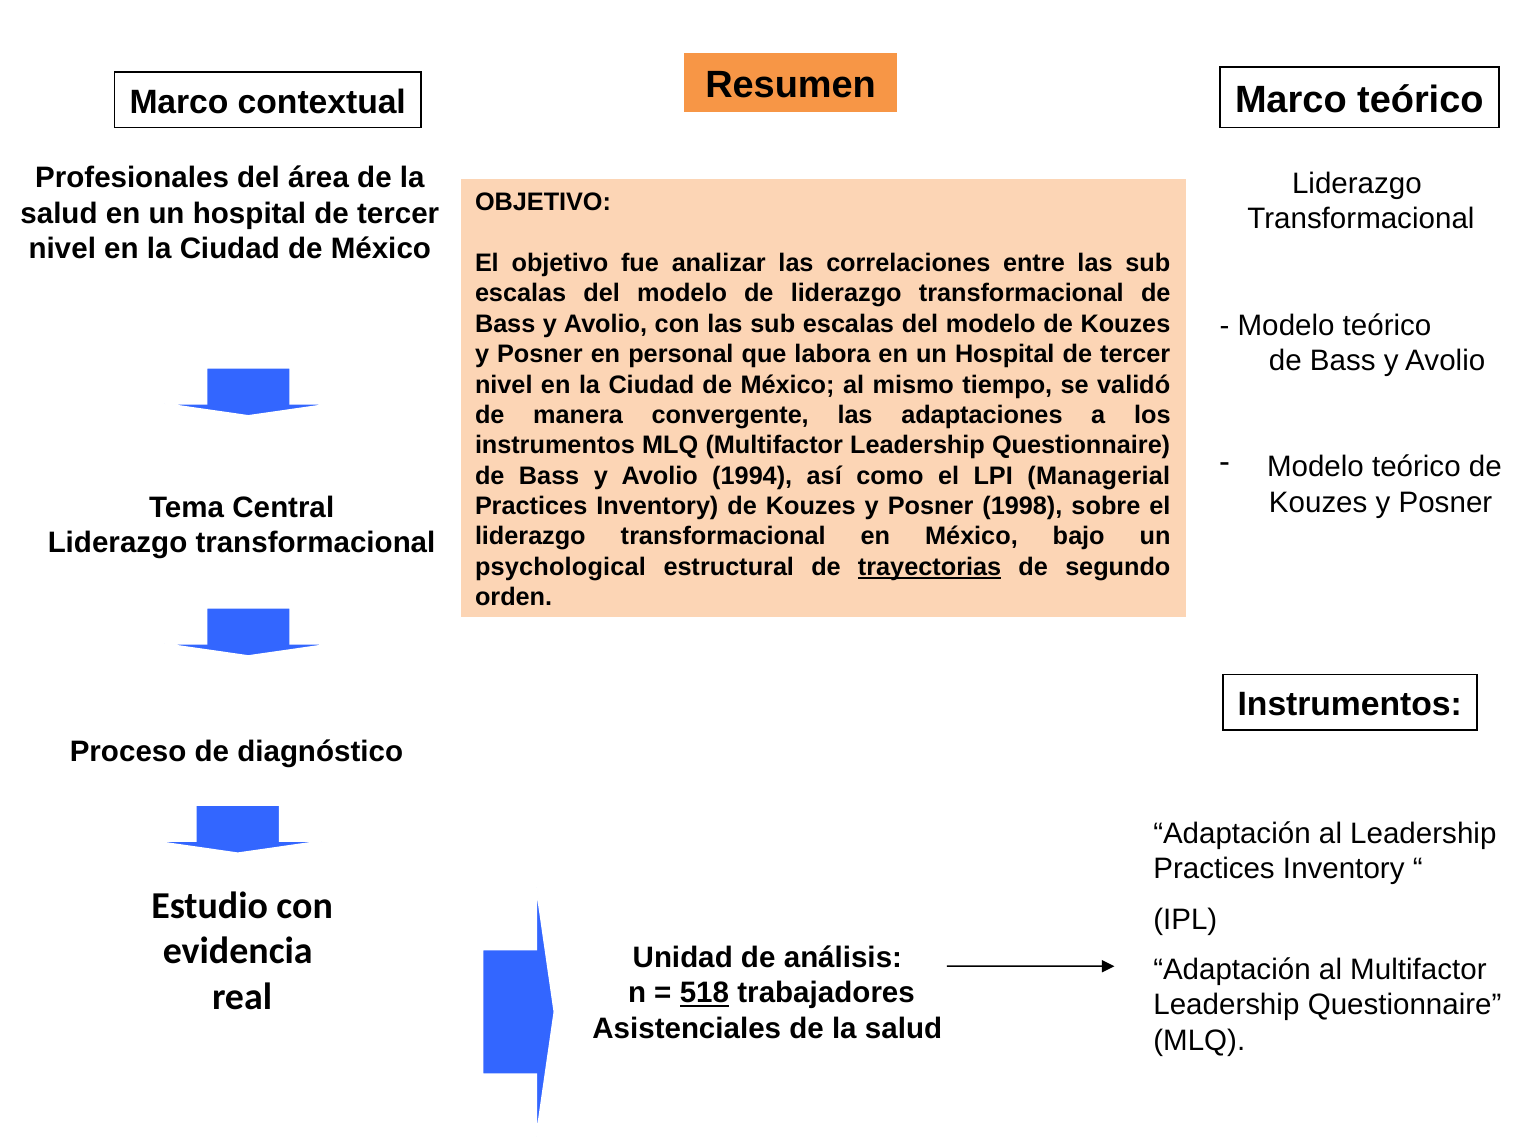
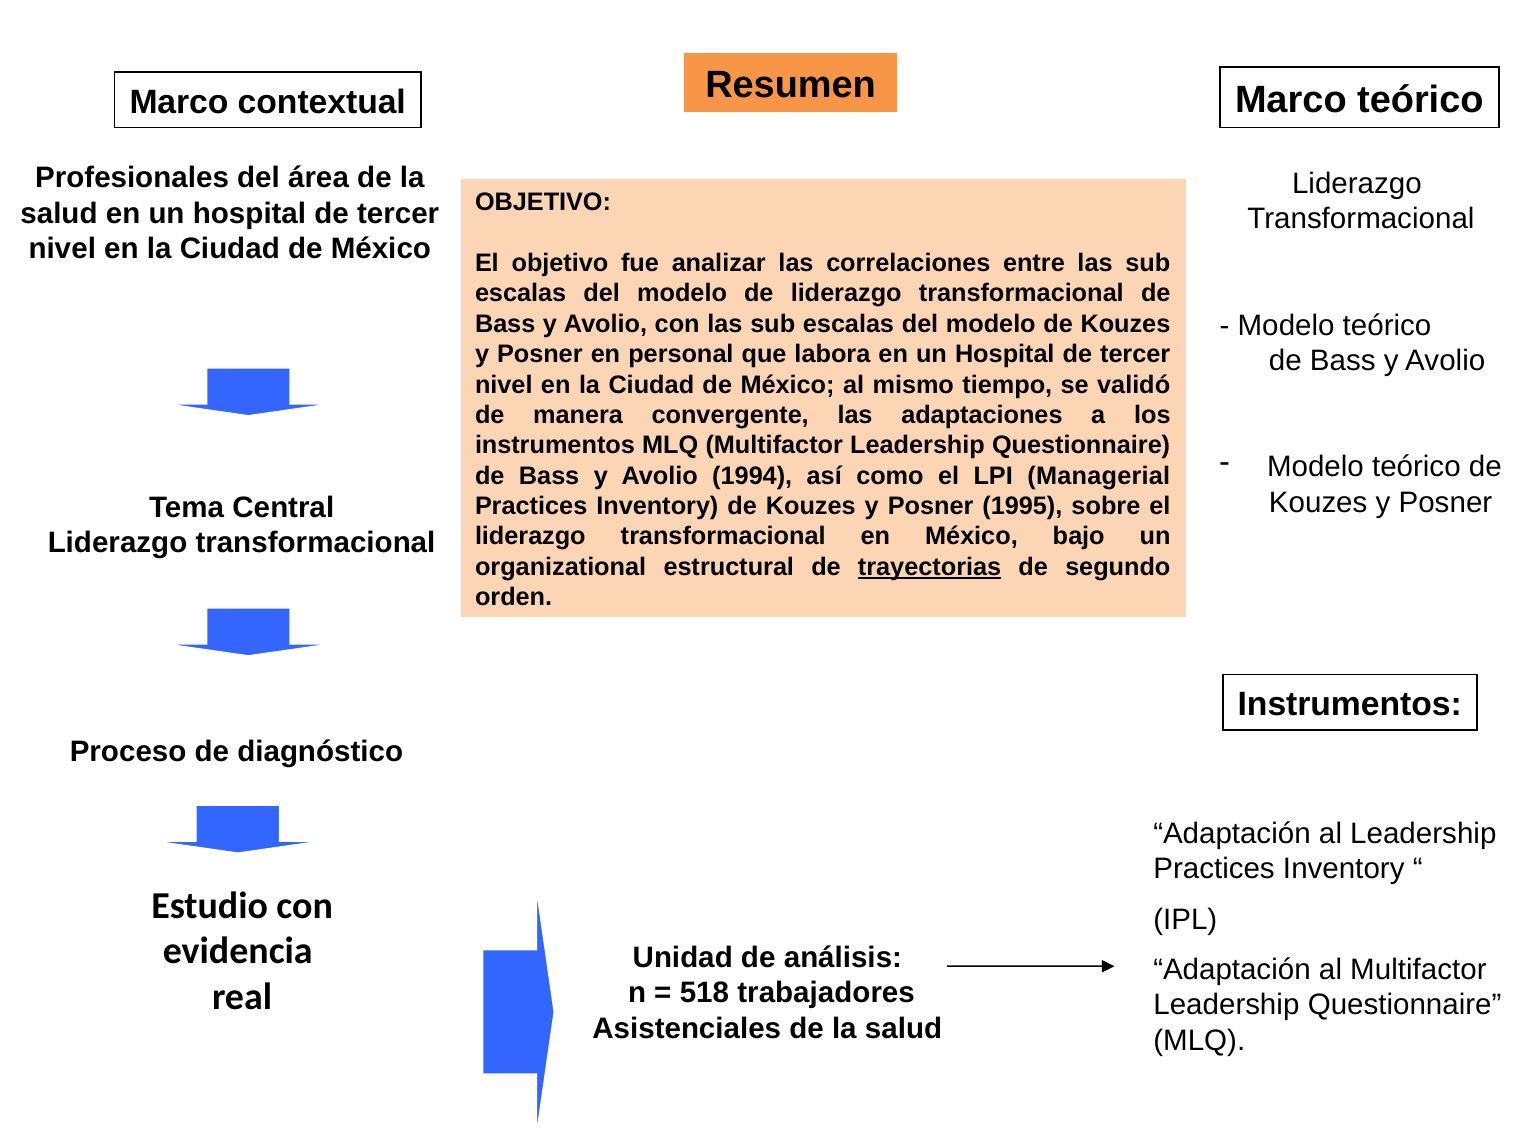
1998: 1998 -> 1995
psychological: psychological -> organizational
518 underline: present -> none
